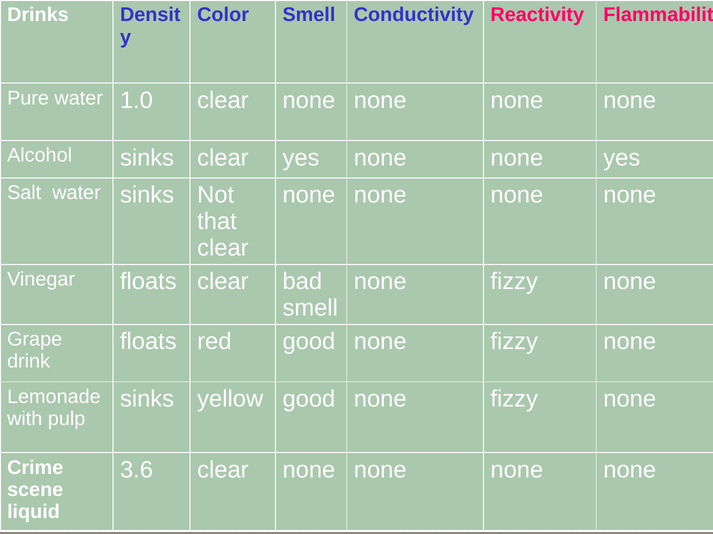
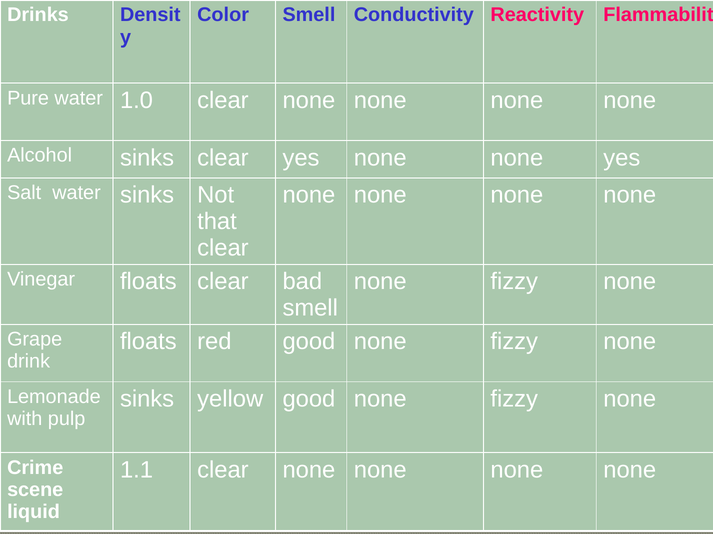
3.6: 3.6 -> 1.1
